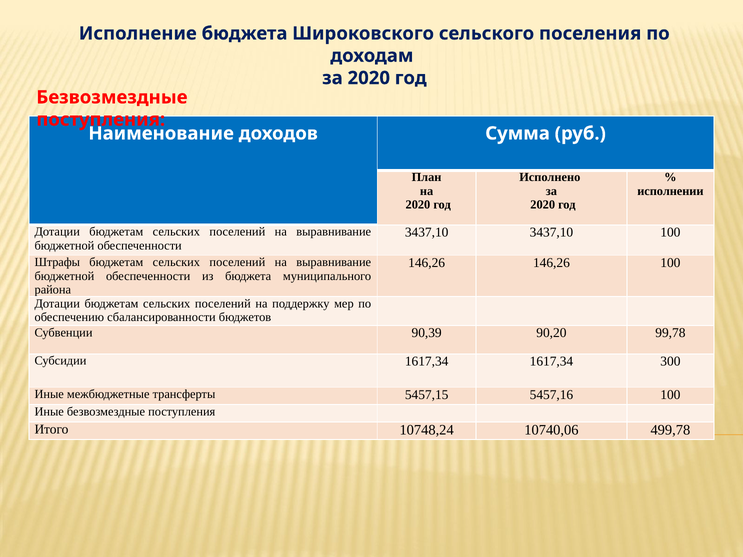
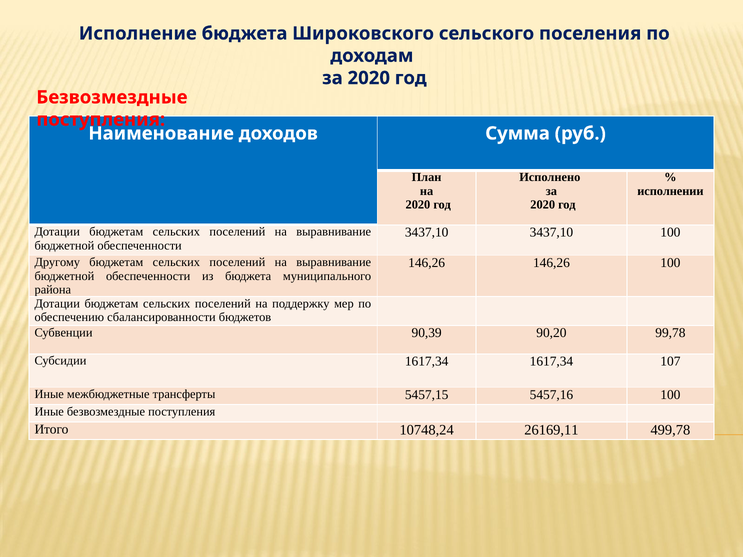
Штрафы: Штрафы -> Другому
300: 300 -> 107
10740,06: 10740,06 -> 26169,11
